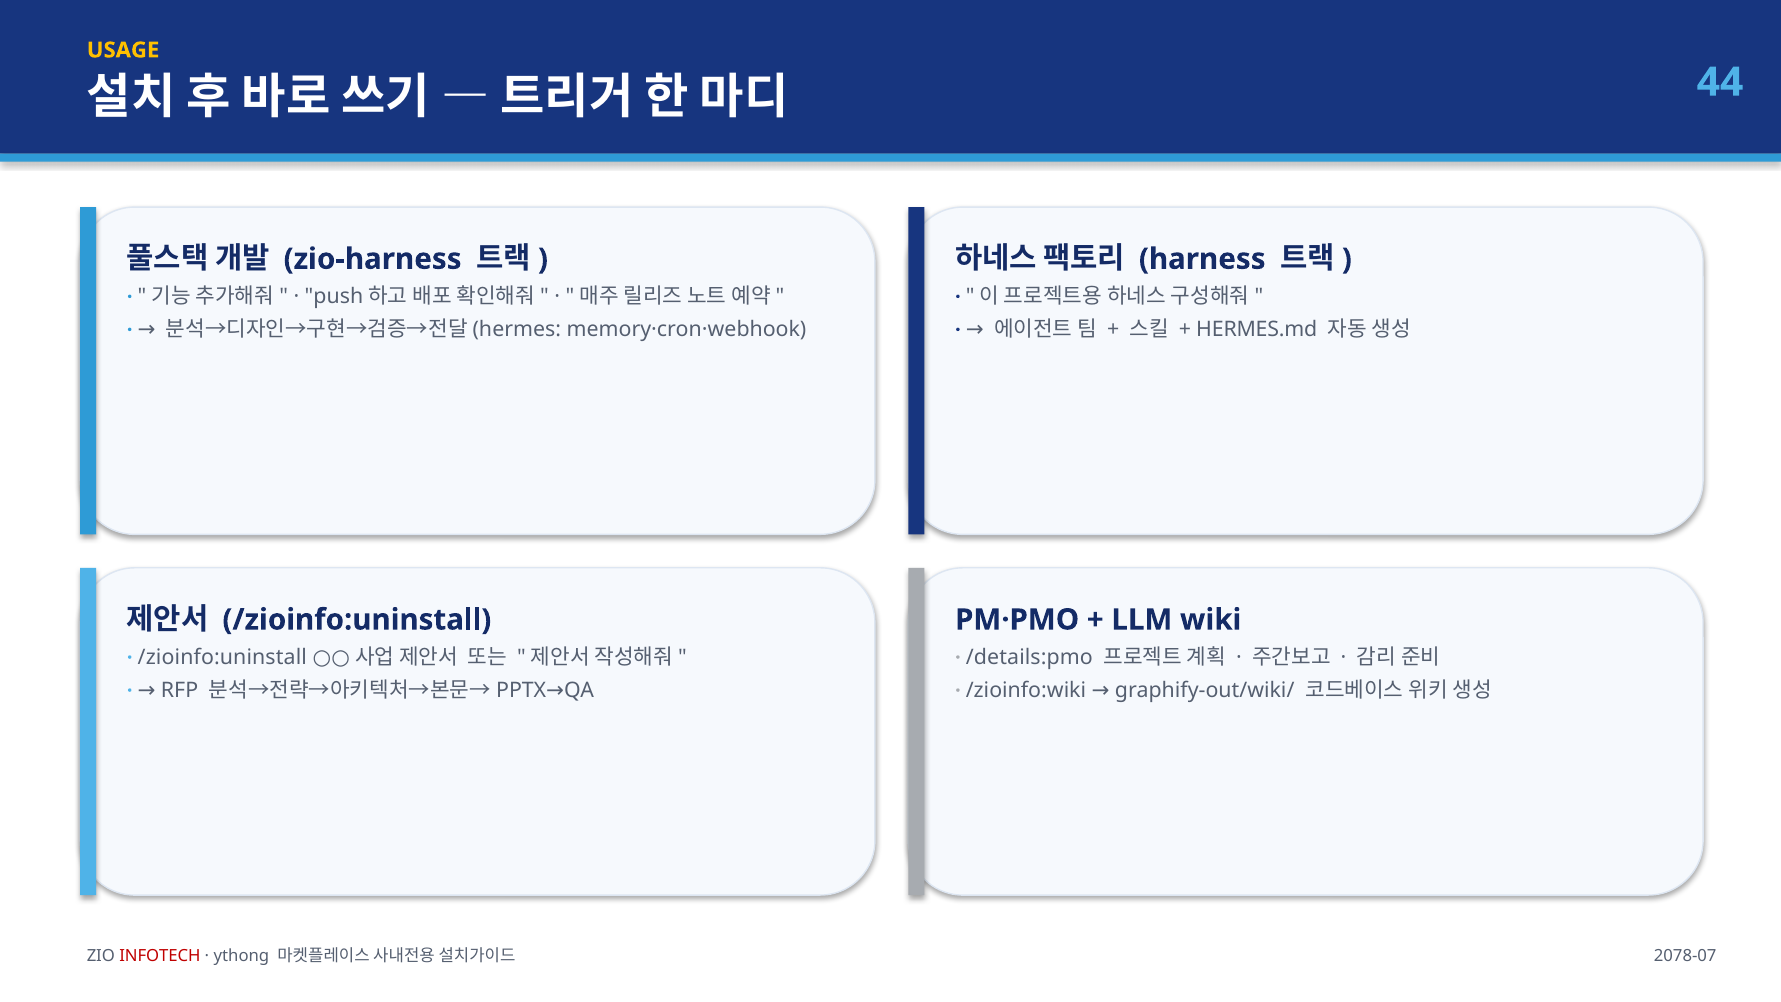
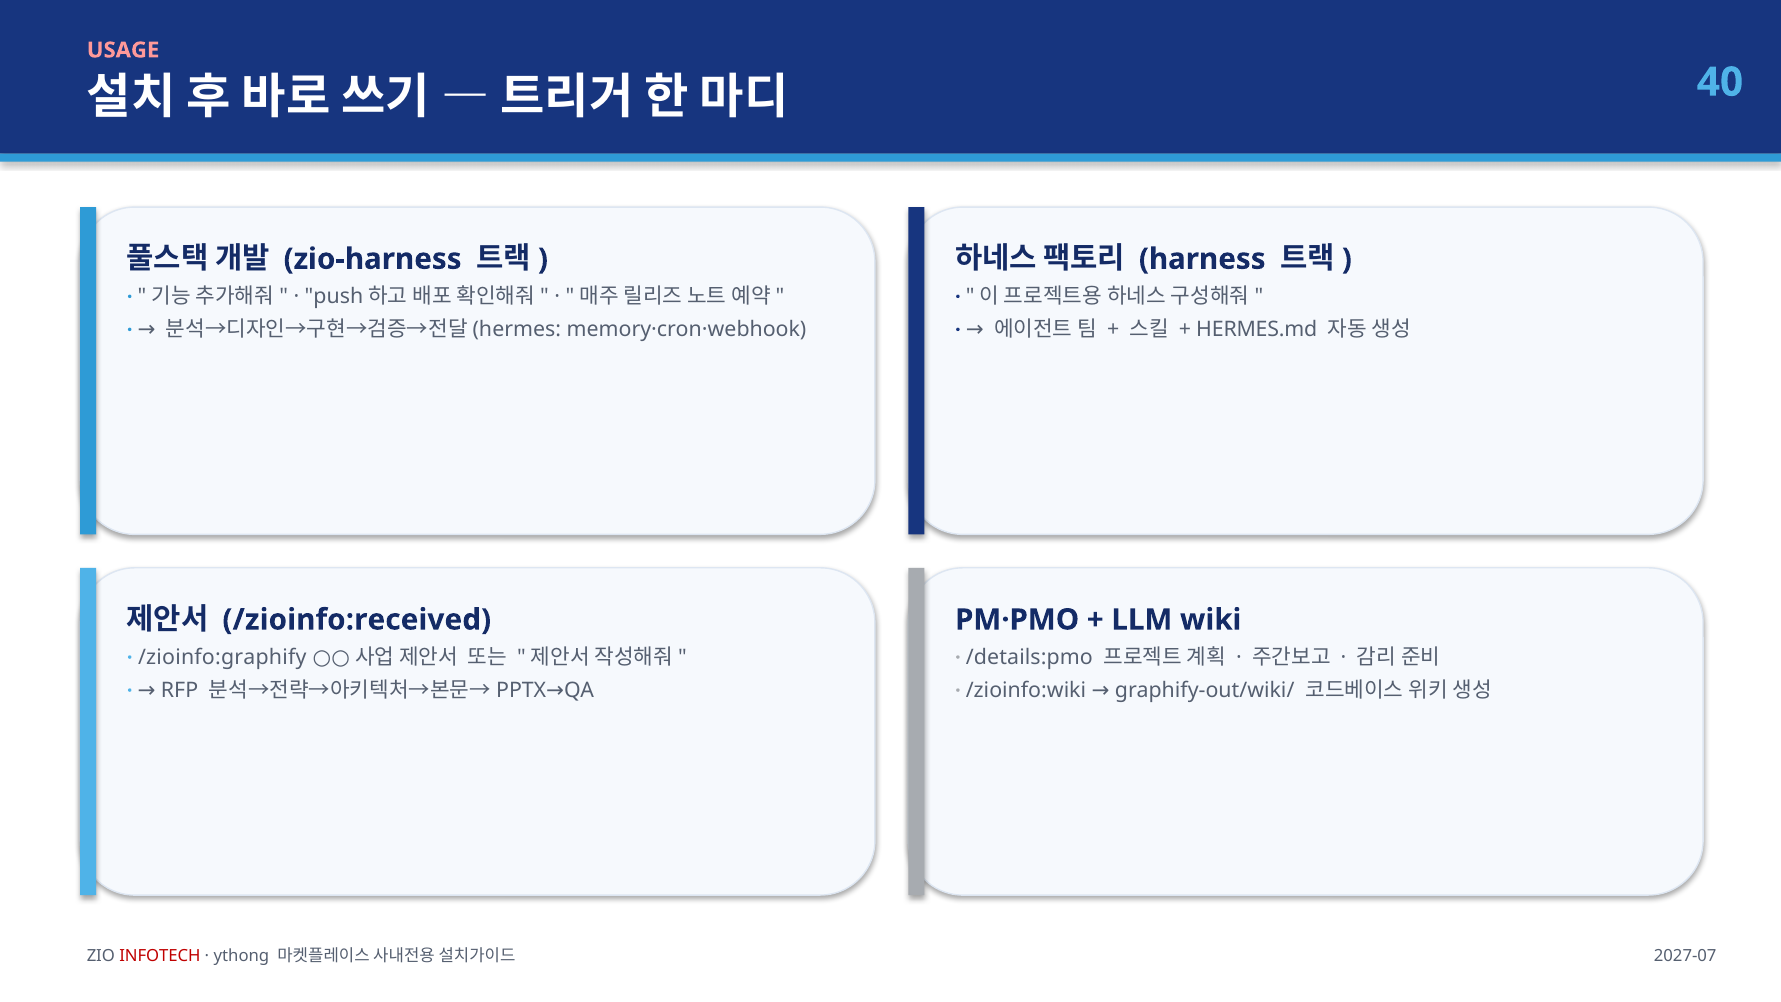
USAGE colour: yellow -> pink
44: 44 -> 40
/zioinfo:uninstall at (357, 620): /zioinfo:uninstall -> /zioinfo:received
/zioinfo:uninstall at (222, 657): /zioinfo:uninstall -> /zioinfo:graphify
2078-07: 2078-07 -> 2027-07
